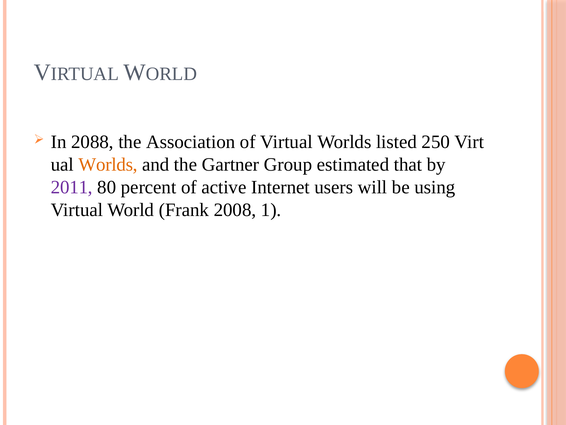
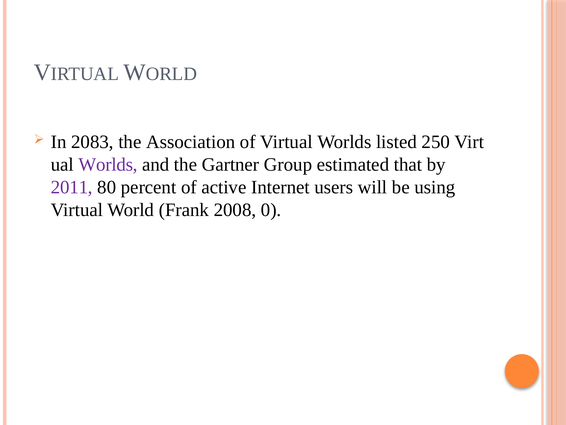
2088: 2088 -> 2083
Worlds at (108, 164) colour: orange -> purple
1: 1 -> 0
